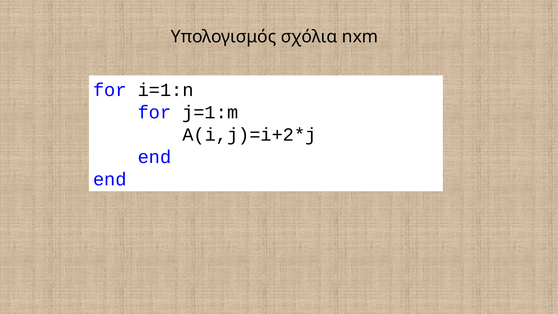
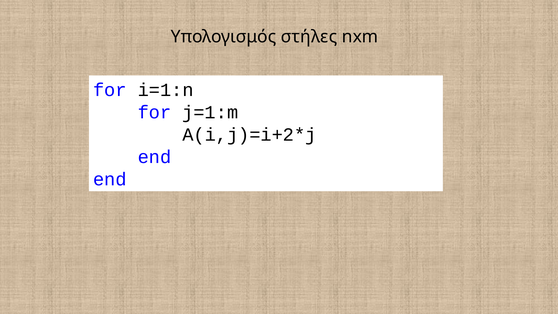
σχόλια: σχόλια -> στήλες
